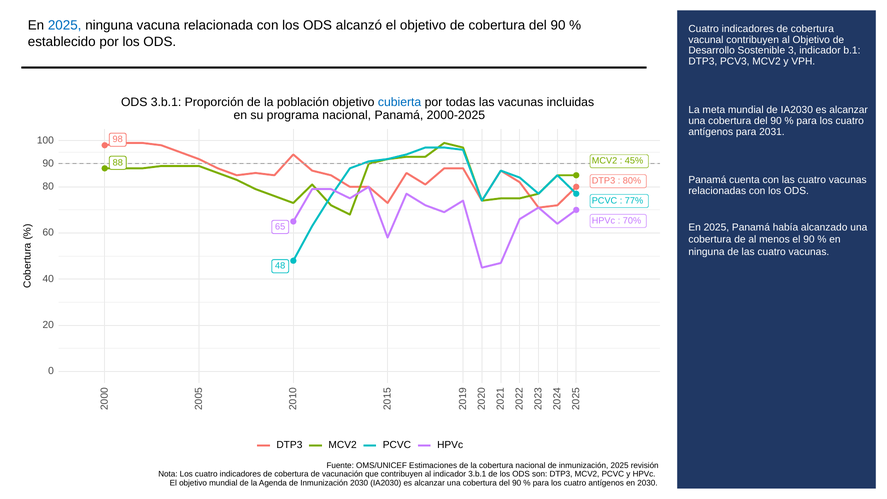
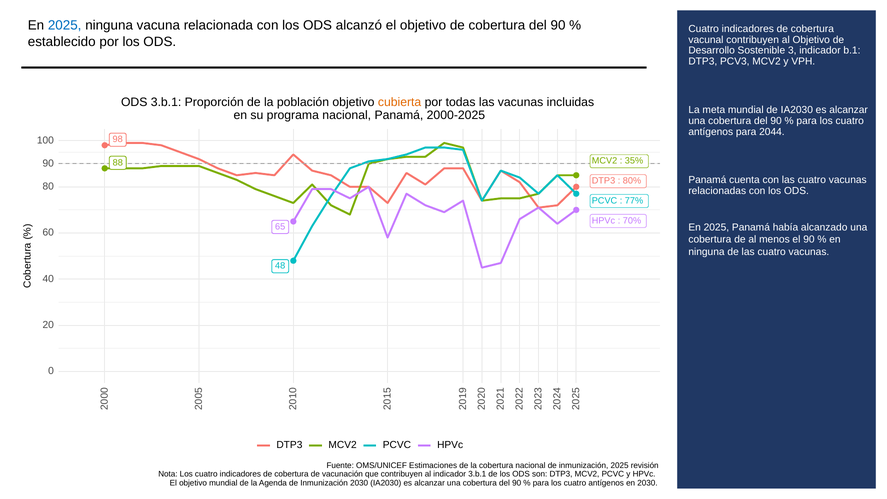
cubierta colour: blue -> orange
2031: 2031 -> 2044
45%: 45% -> 35%
